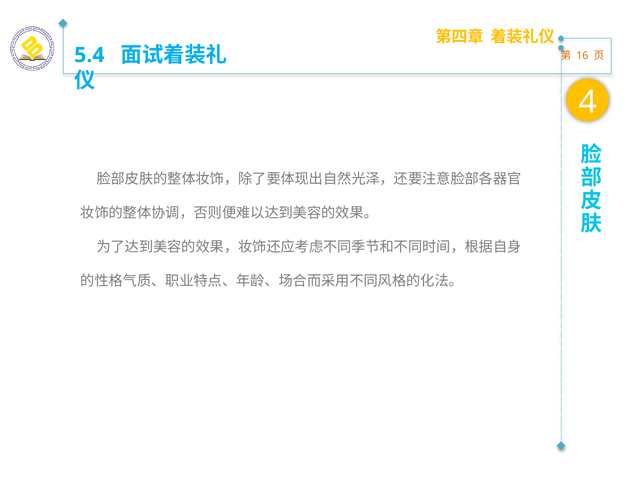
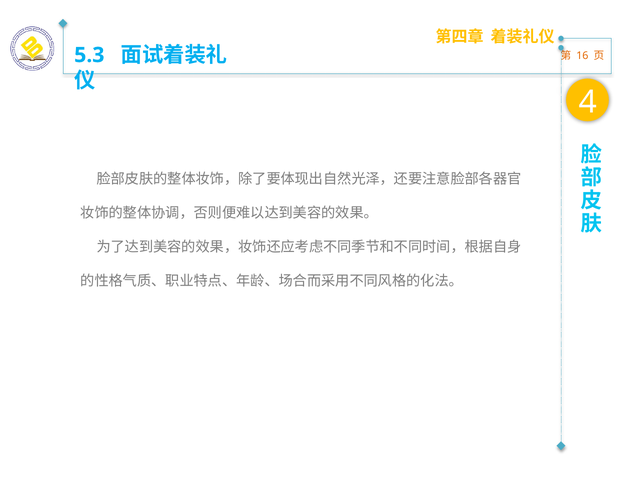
5.4: 5.4 -> 5.3
